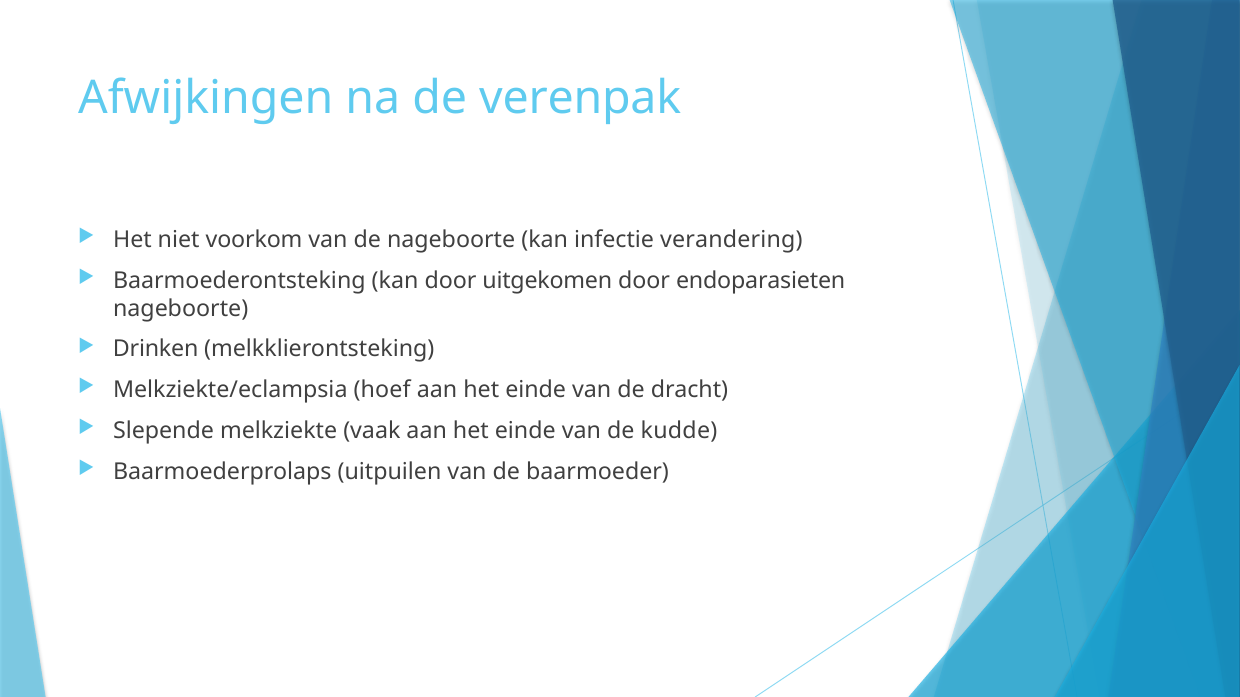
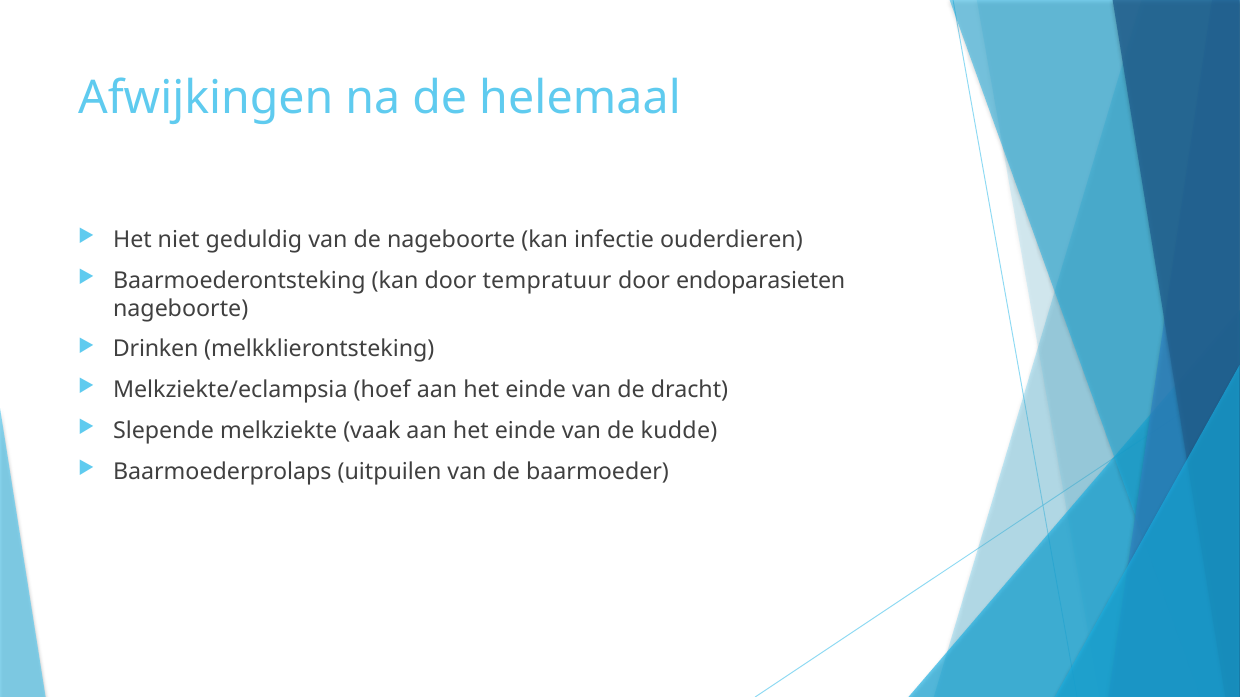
verenpak: verenpak -> helemaal
voorkom: voorkom -> geduldig
verandering: verandering -> ouderdieren
uitgekomen: uitgekomen -> tempratuur
